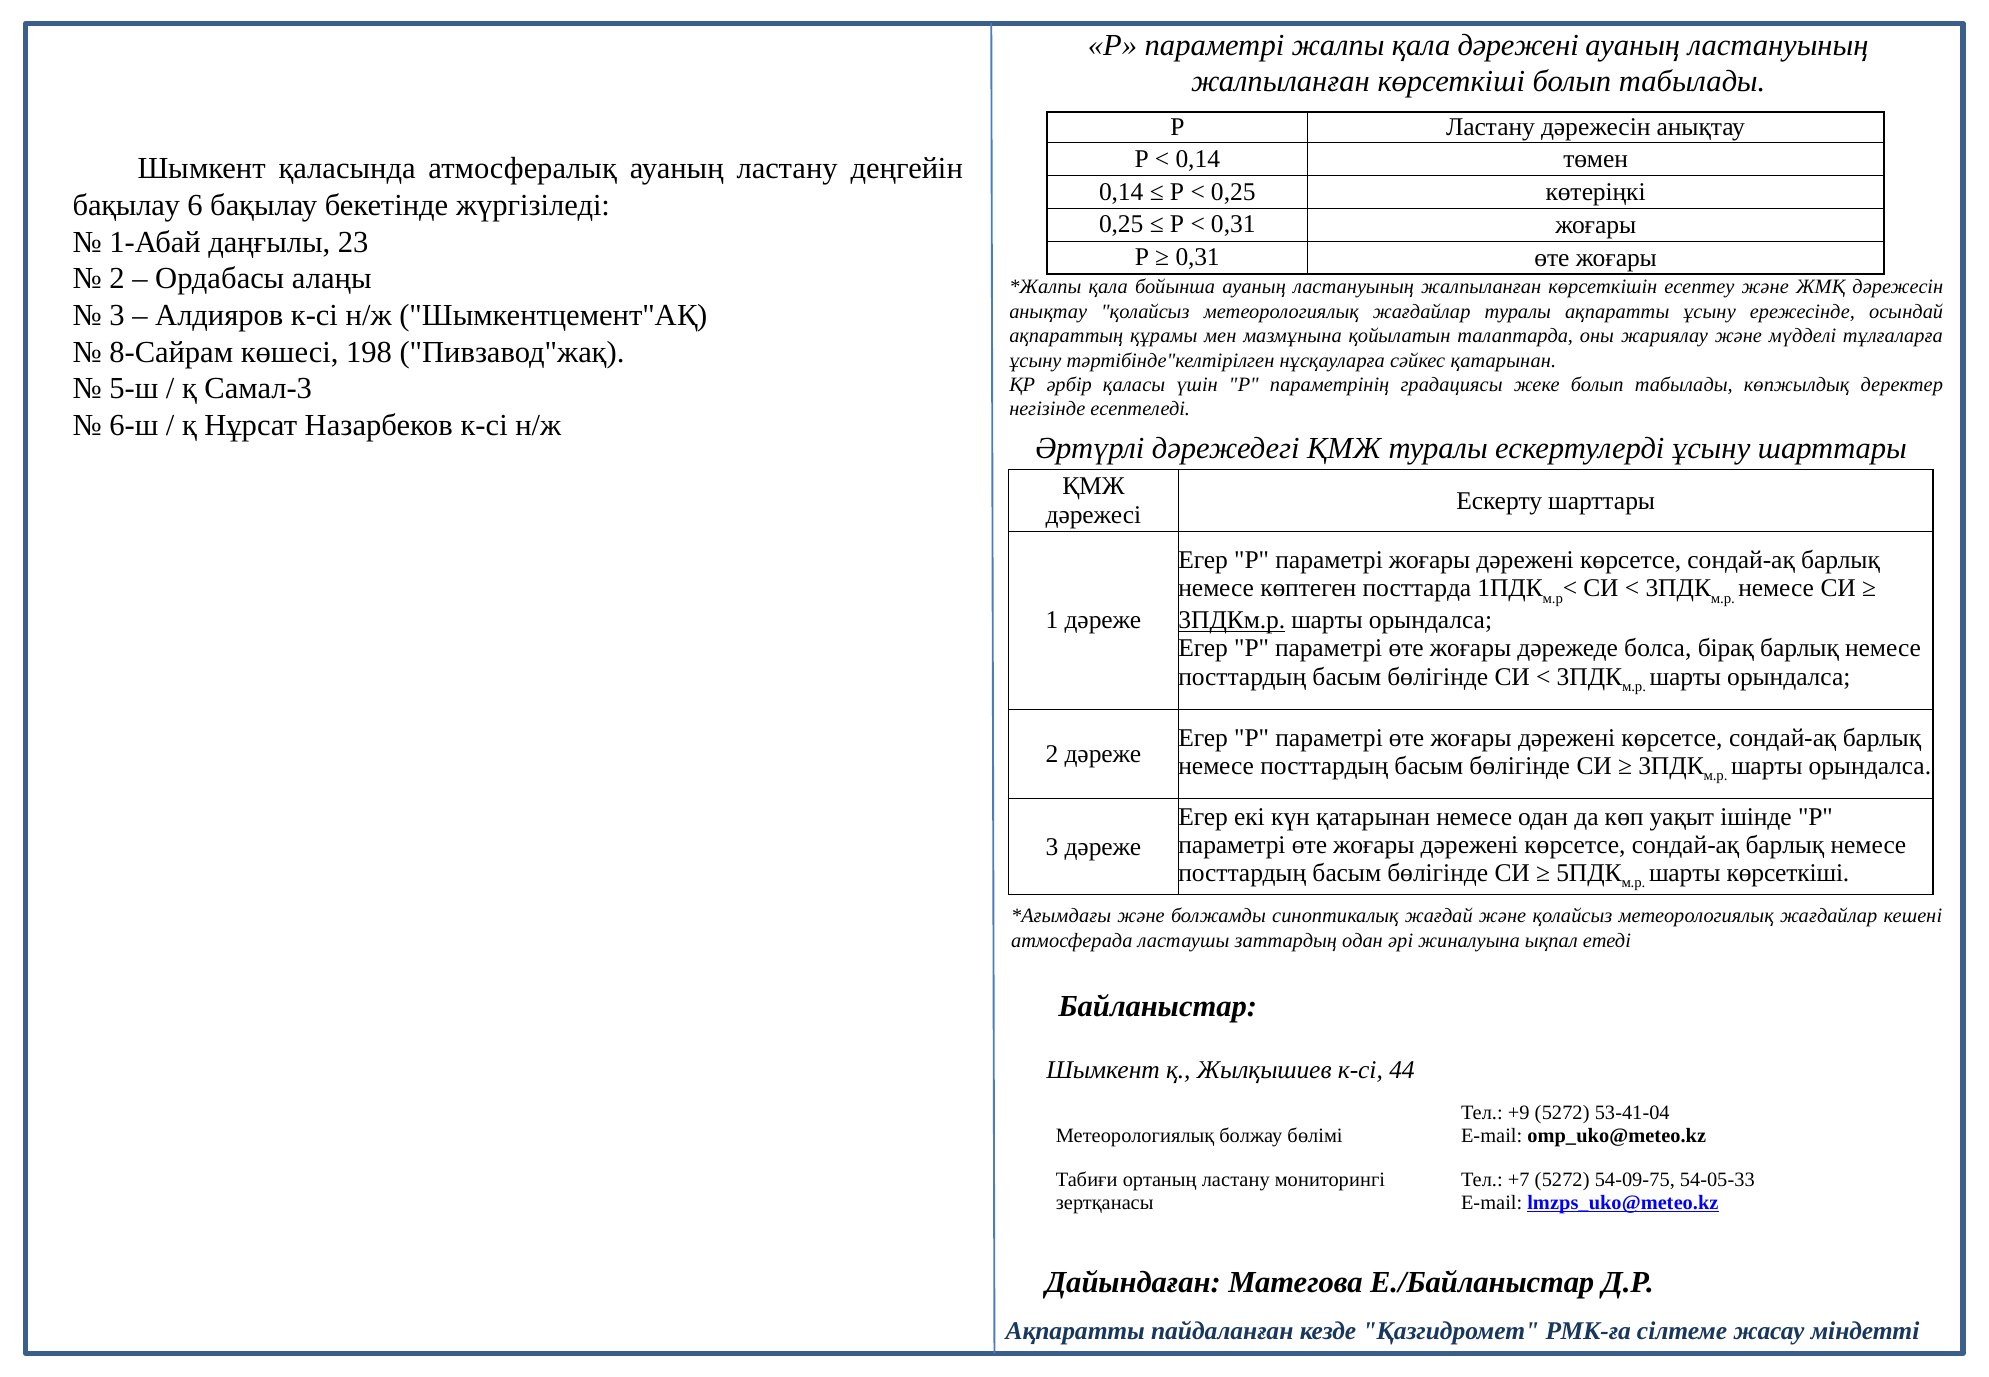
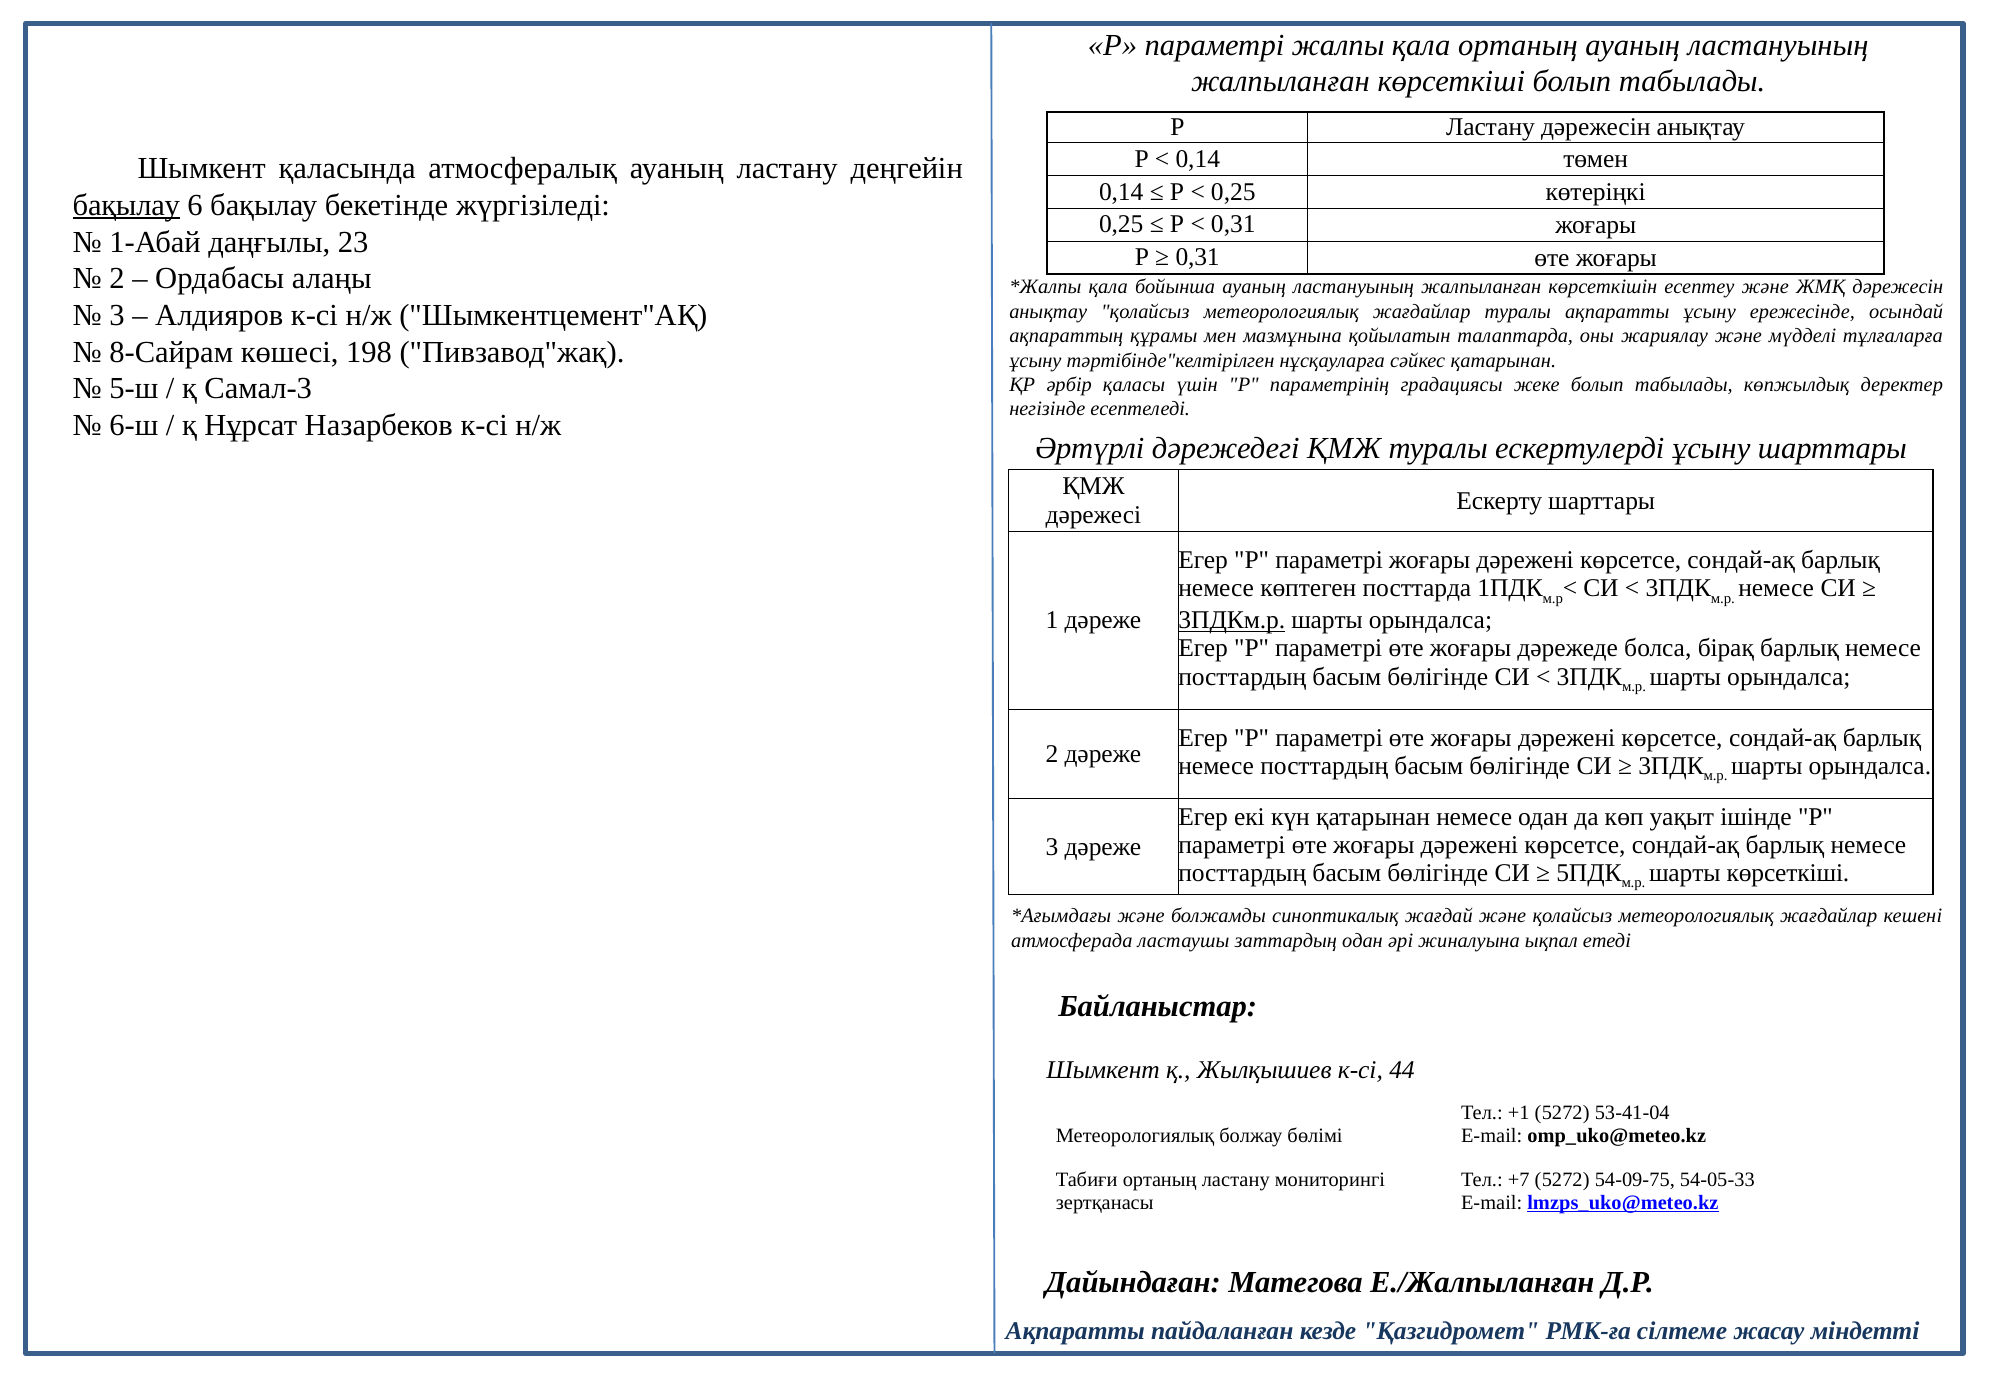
қала дәрежені: дәрежені -> ортаның
бақылау at (126, 205) underline: none -> present
+9: +9 -> +1
Е./Байланыстар: Е./Байланыстар -> Е./Жалпыланған
